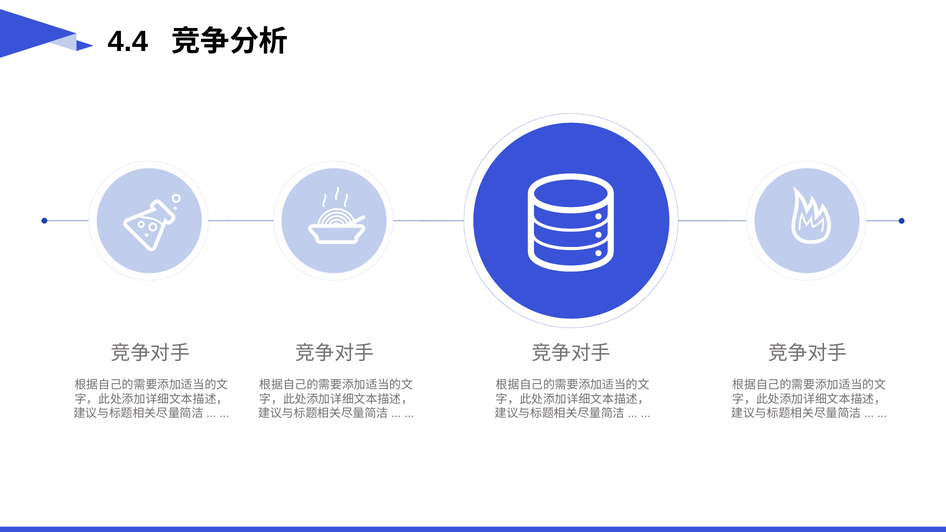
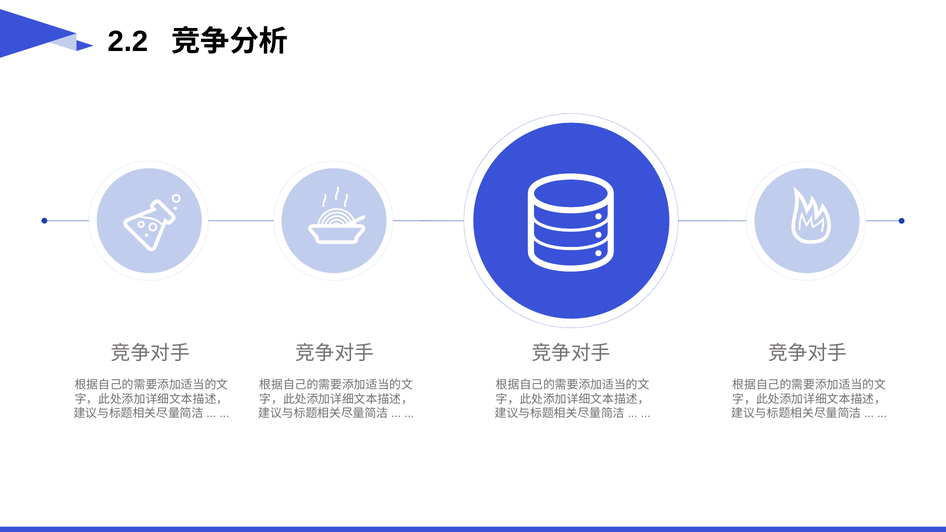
4.4: 4.4 -> 2.2
